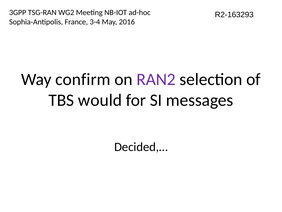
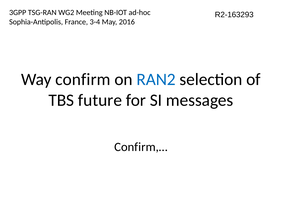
RAN2 colour: purple -> blue
would: would -> future
Decided,…: Decided,… -> Confirm,…
